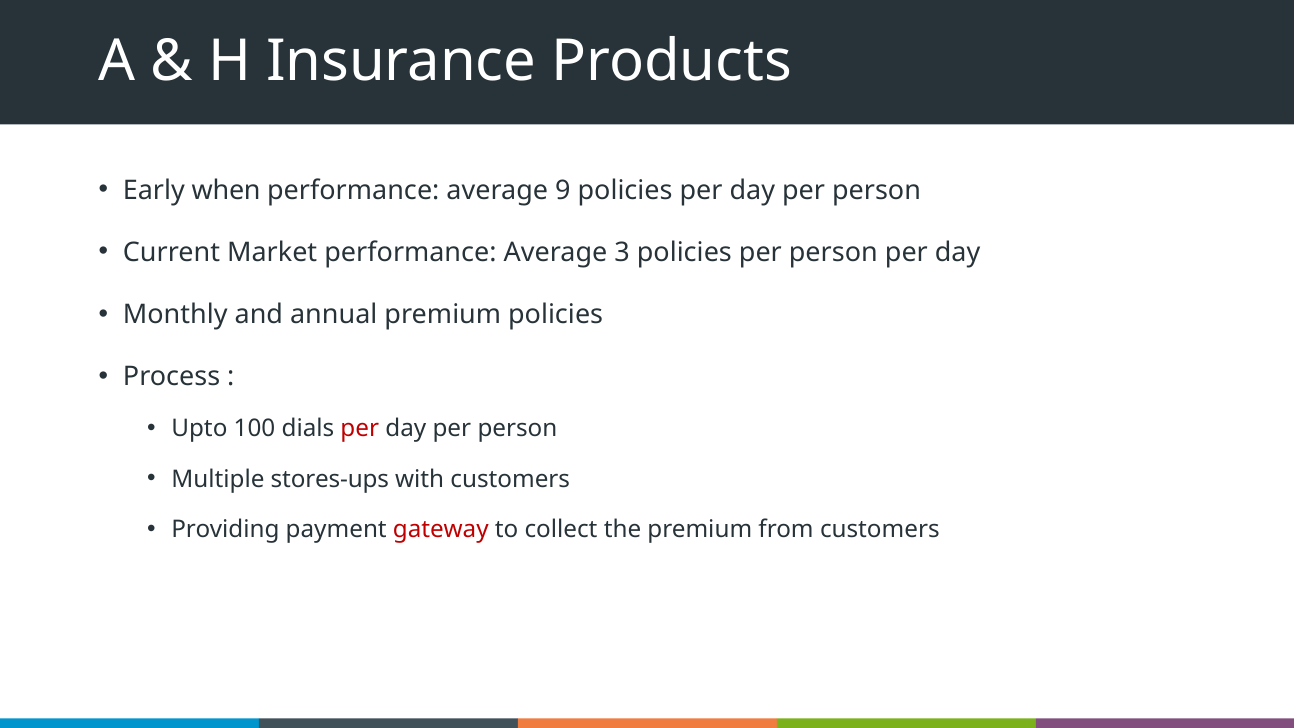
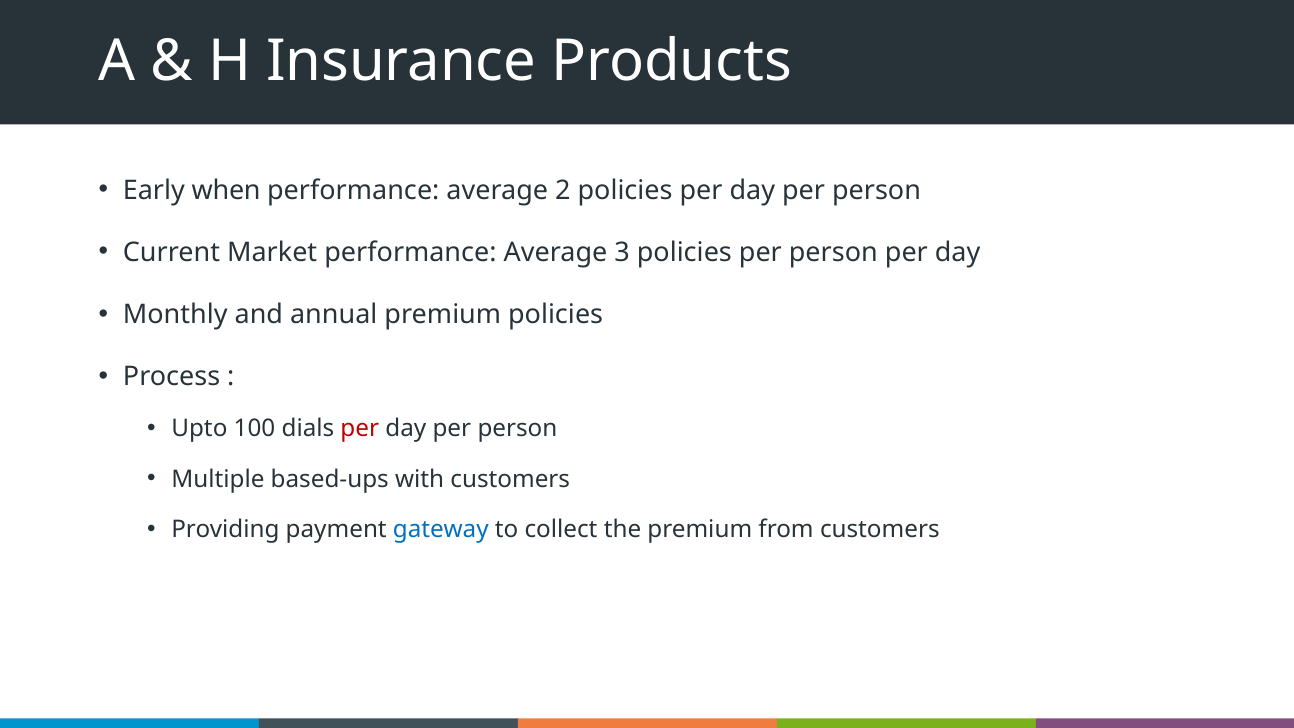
9: 9 -> 2
stores-ups: stores-ups -> based-ups
gateway colour: red -> blue
